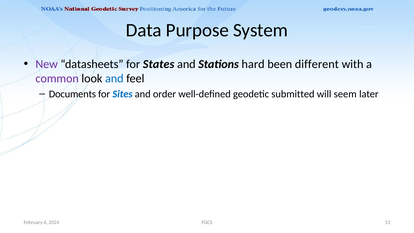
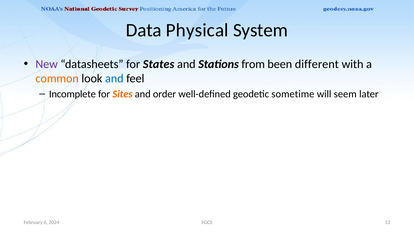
Purpose: Purpose -> Physical
hard: hard -> from
common colour: purple -> orange
Documents: Documents -> Incomplete
Sites colour: blue -> orange
submitted: submitted -> sometime
